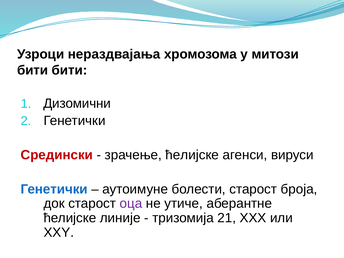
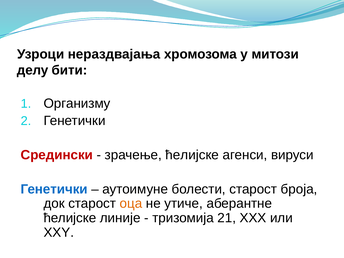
бити at (33, 70): бити -> делу
Дизомични: Дизомични -> Организму
оца colour: purple -> orange
